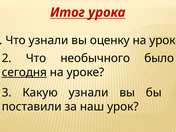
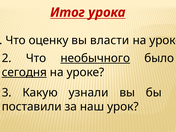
Что узнали: узнали -> оценку
оценку: оценку -> власти
необычного underline: none -> present
